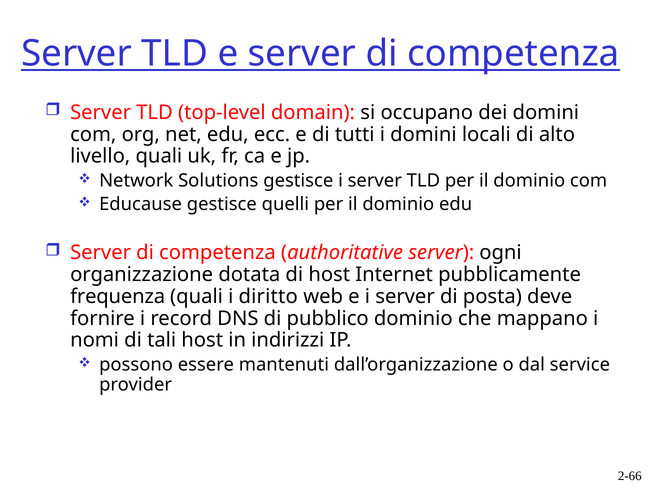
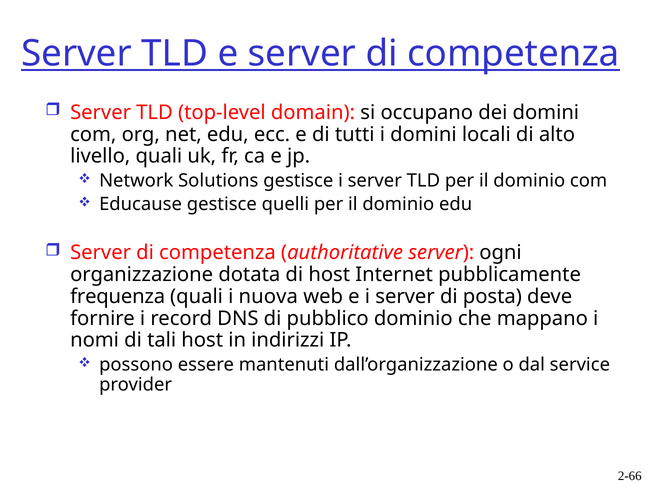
diritto: diritto -> nuova
